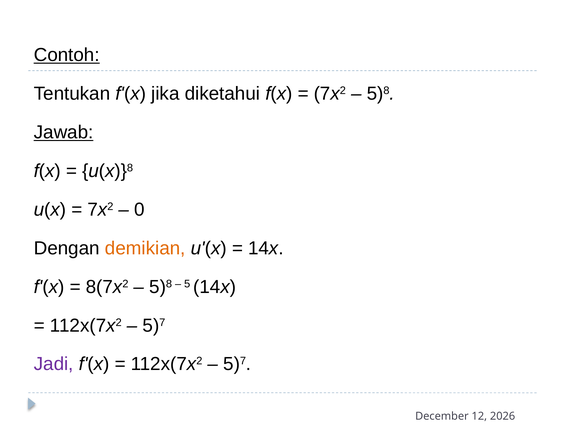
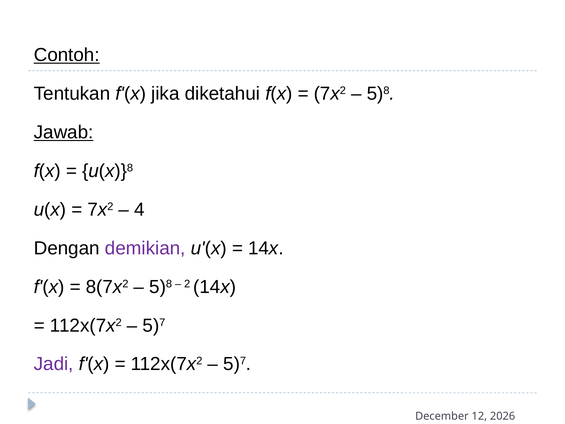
0: 0 -> 4
demikian colour: orange -> purple
5: 5 -> 2
